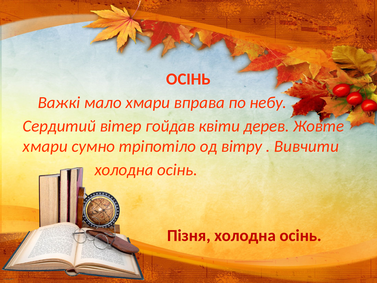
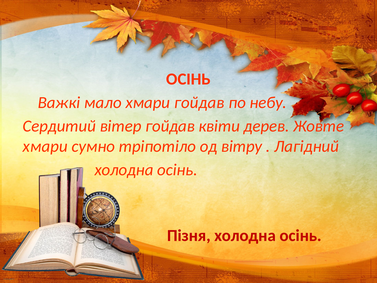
хмари вправа: вправа -> гойдав
Вивчити: Вивчити -> Лагідний
